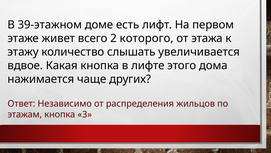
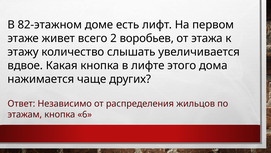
39-этажном: 39-этажном -> 82-этажном
которого: которого -> воробьев
3: 3 -> 6
